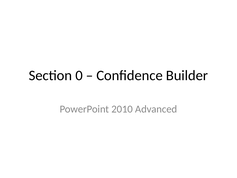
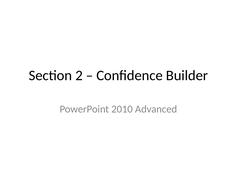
0: 0 -> 2
